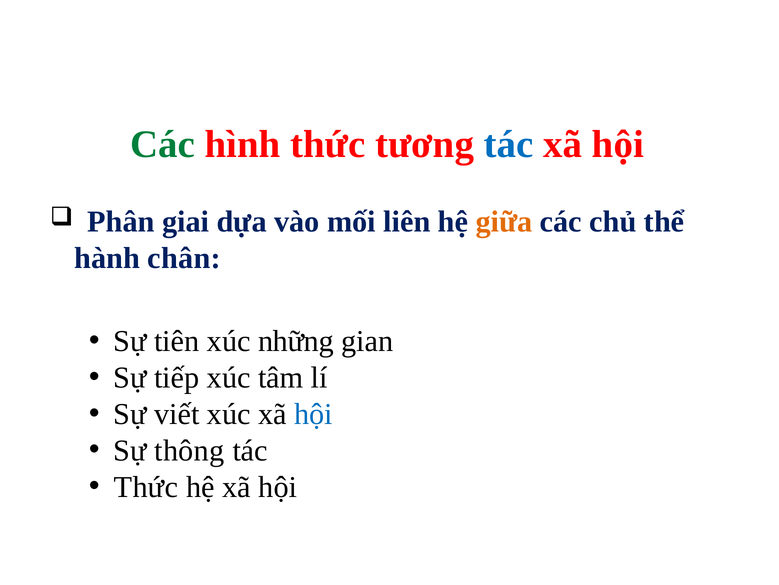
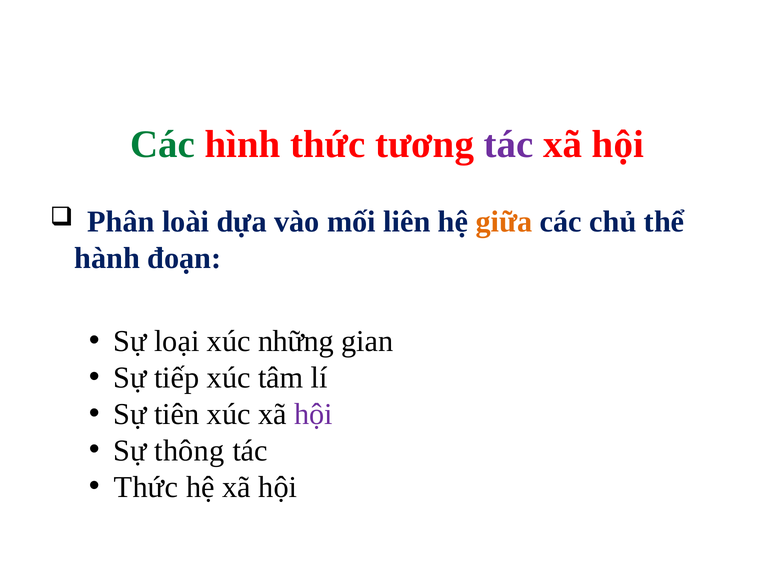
tác at (509, 144) colour: blue -> purple
giai: giai -> loài
chân: chân -> đoạn
tiên: tiên -> loại
viết: viết -> tiên
hội at (313, 414) colour: blue -> purple
